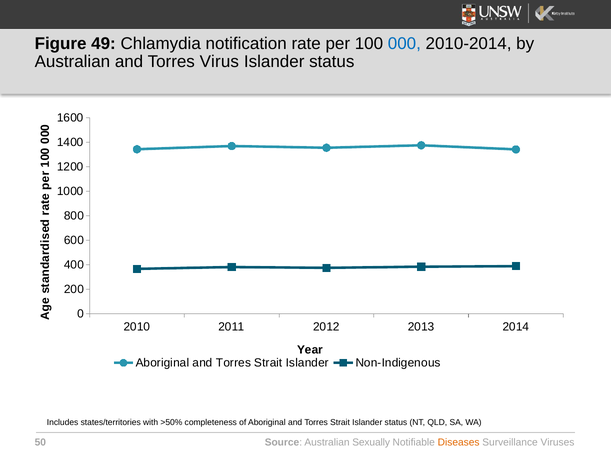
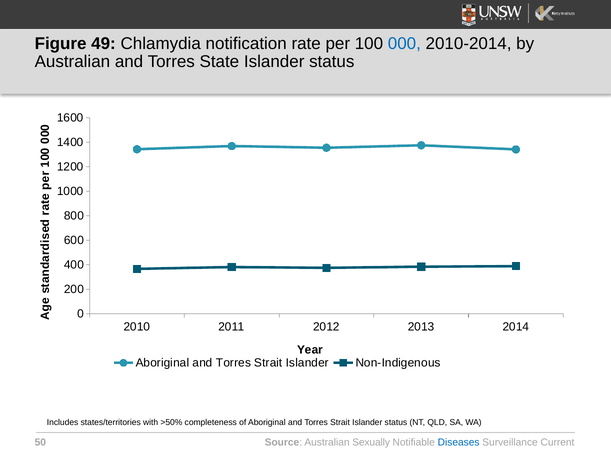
Virus: Virus -> State
Diseases colour: orange -> blue
Viruses: Viruses -> Current
